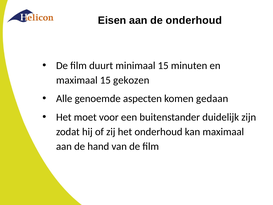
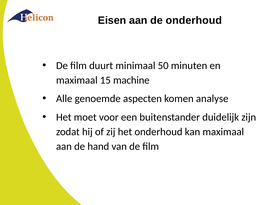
minimaal 15: 15 -> 50
gekozen: gekozen -> machine
gedaan: gedaan -> analyse
